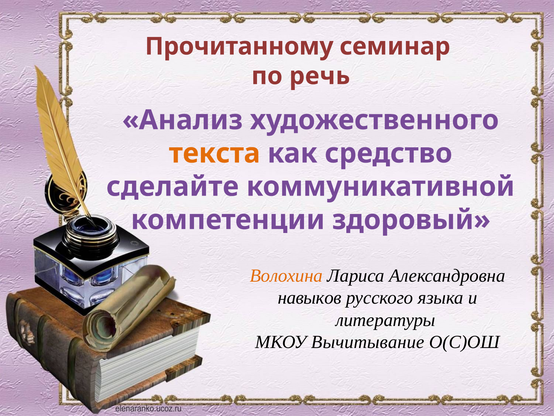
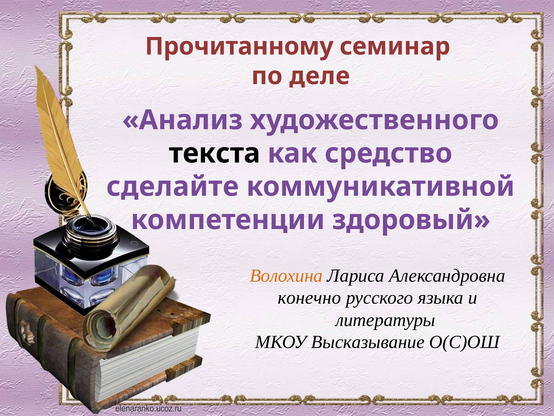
речь: речь -> деле
текста colour: orange -> black
навыков: навыков -> конечно
Вычитывание: Вычитывание -> Высказывание
